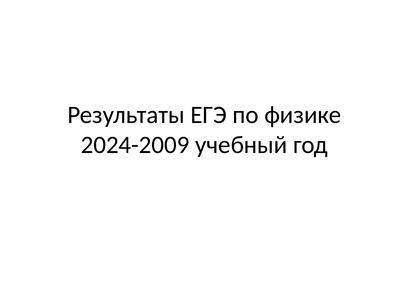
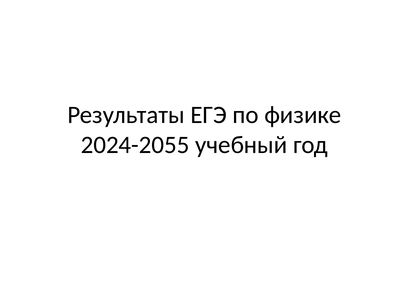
2024-2009: 2024-2009 -> 2024-2055
